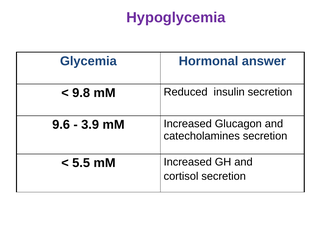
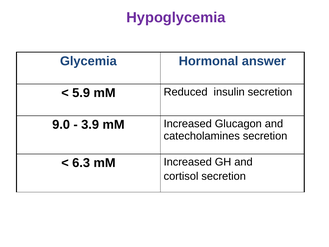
9.8: 9.8 -> 5.9
9.6: 9.6 -> 9.0
5.5: 5.5 -> 6.3
